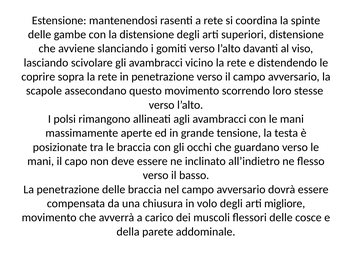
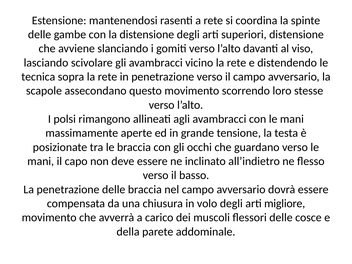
coprire: coprire -> tecnica
